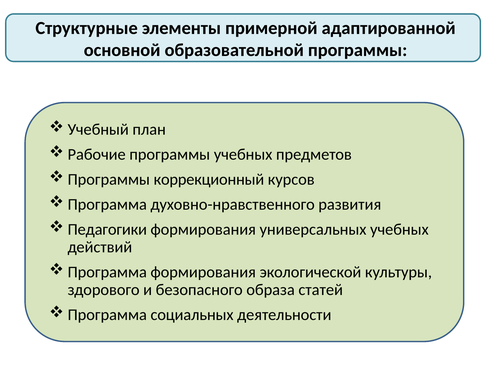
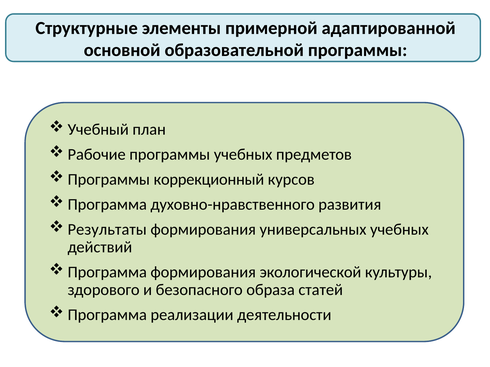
Педагогики: Педагогики -> Результаты
социальных: социальных -> реализации
